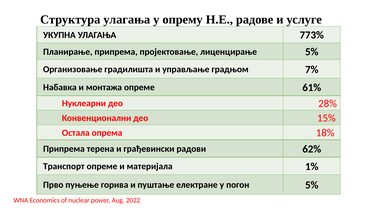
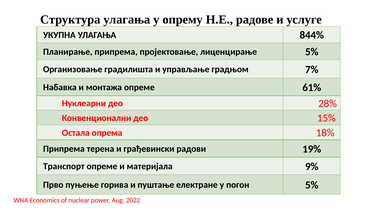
773%: 773% -> 844%
62%: 62% -> 19%
1%: 1% -> 9%
